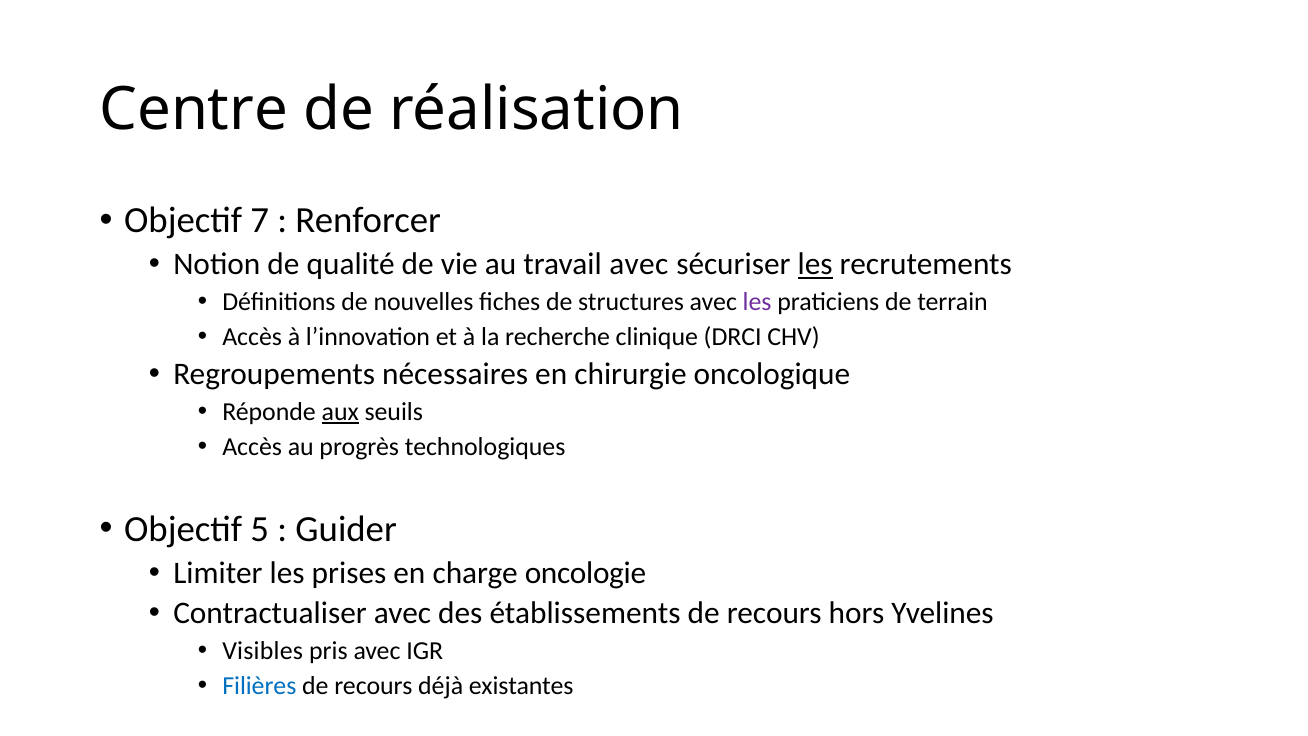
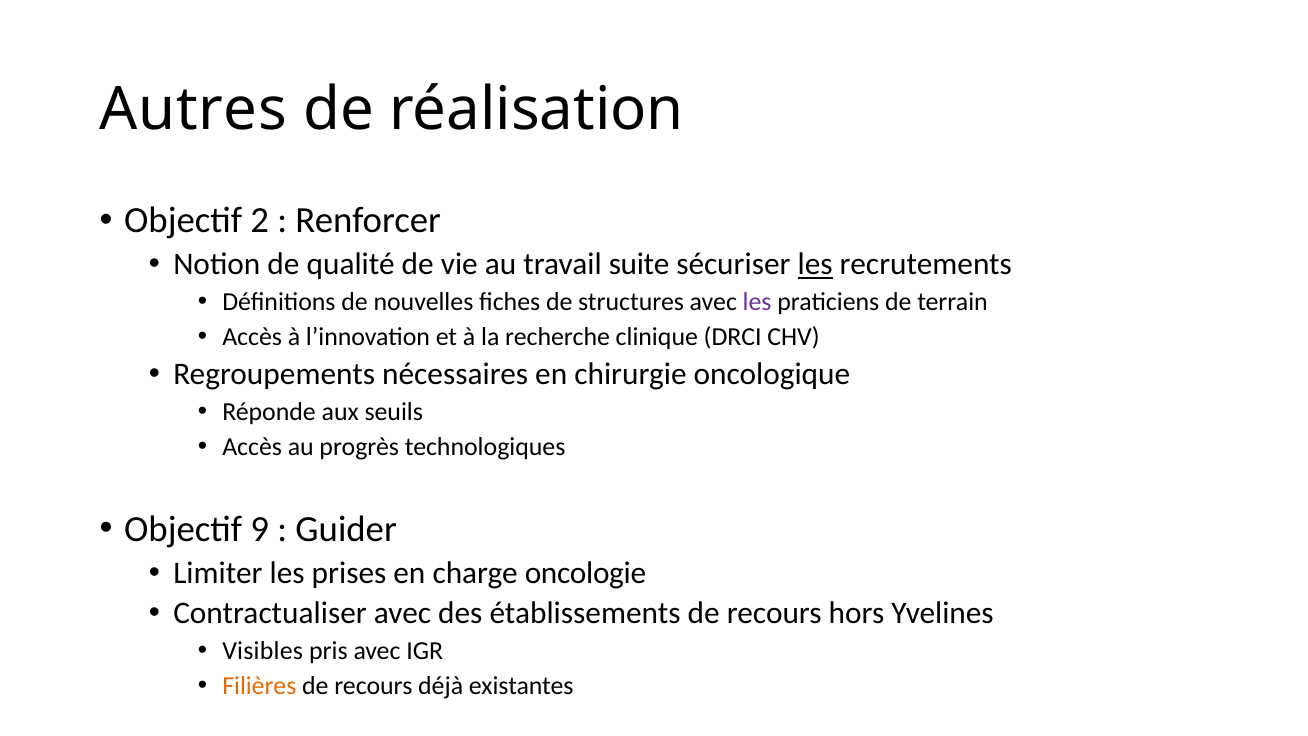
Centre: Centre -> Autres
7: 7 -> 2
travail avec: avec -> suite
aux underline: present -> none
5: 5 -> 9
Filières colour: blue -> orange
